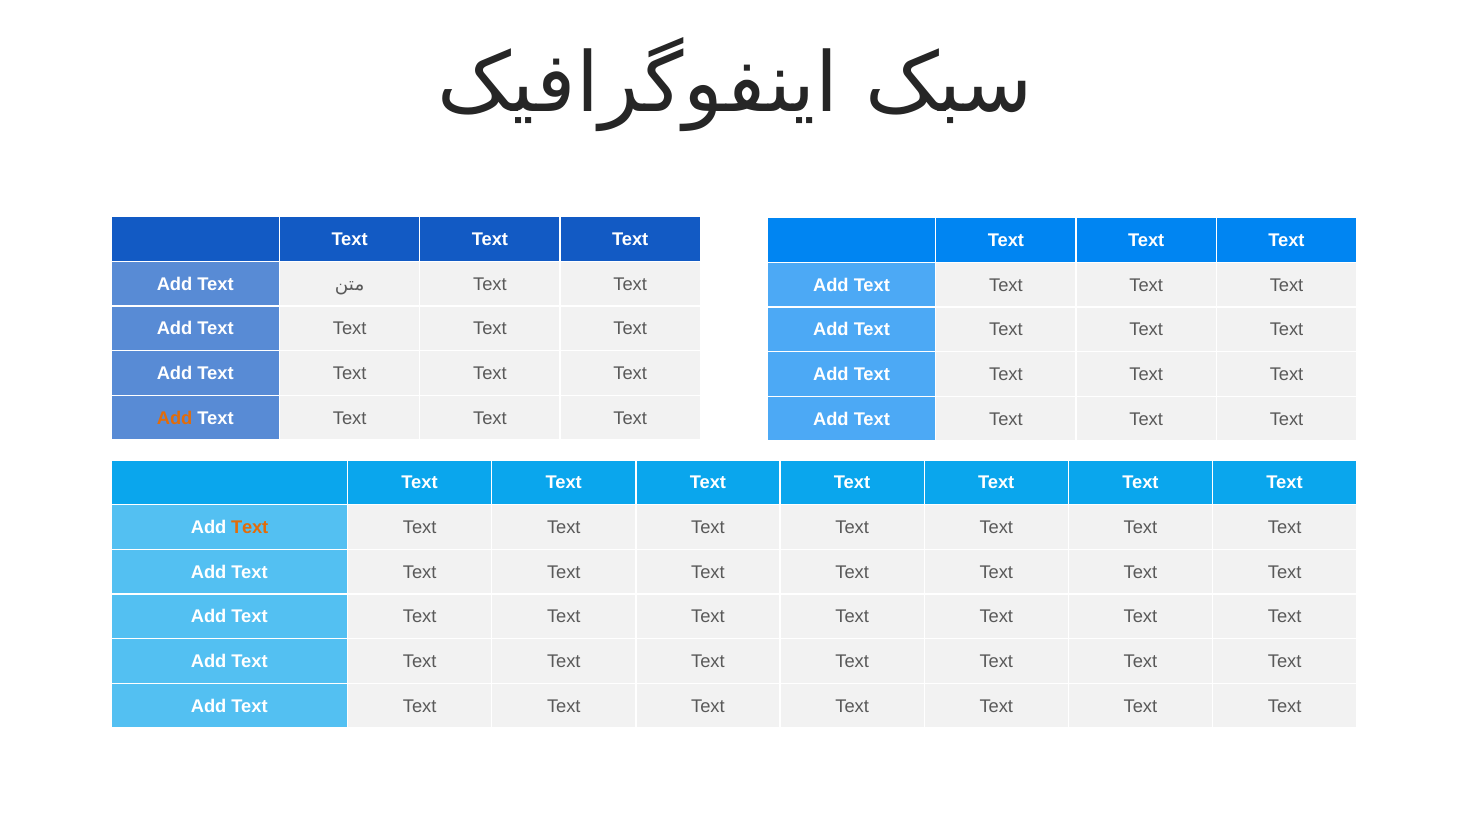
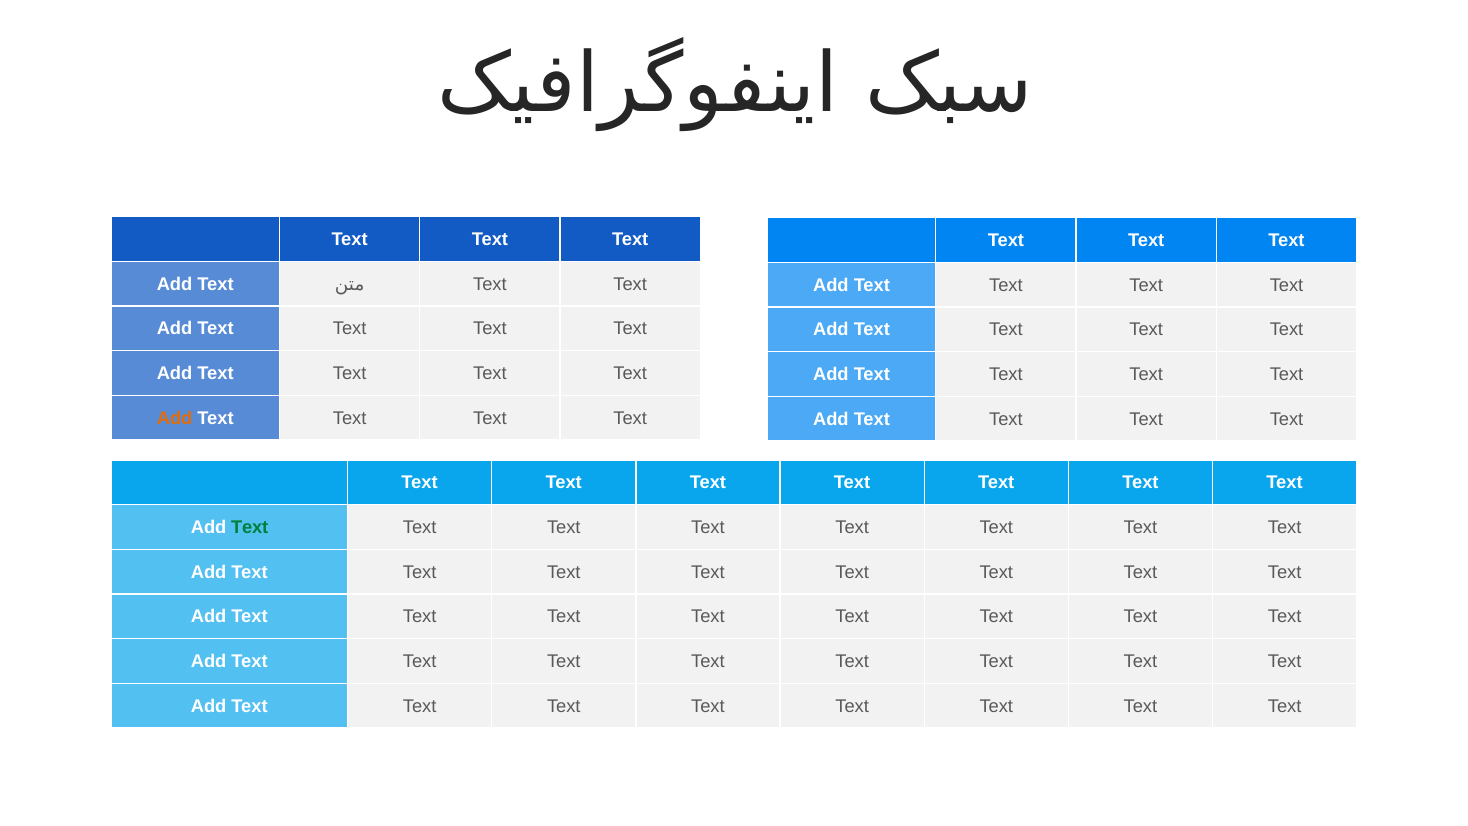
Text at (250, 527) colour: orange -> green
